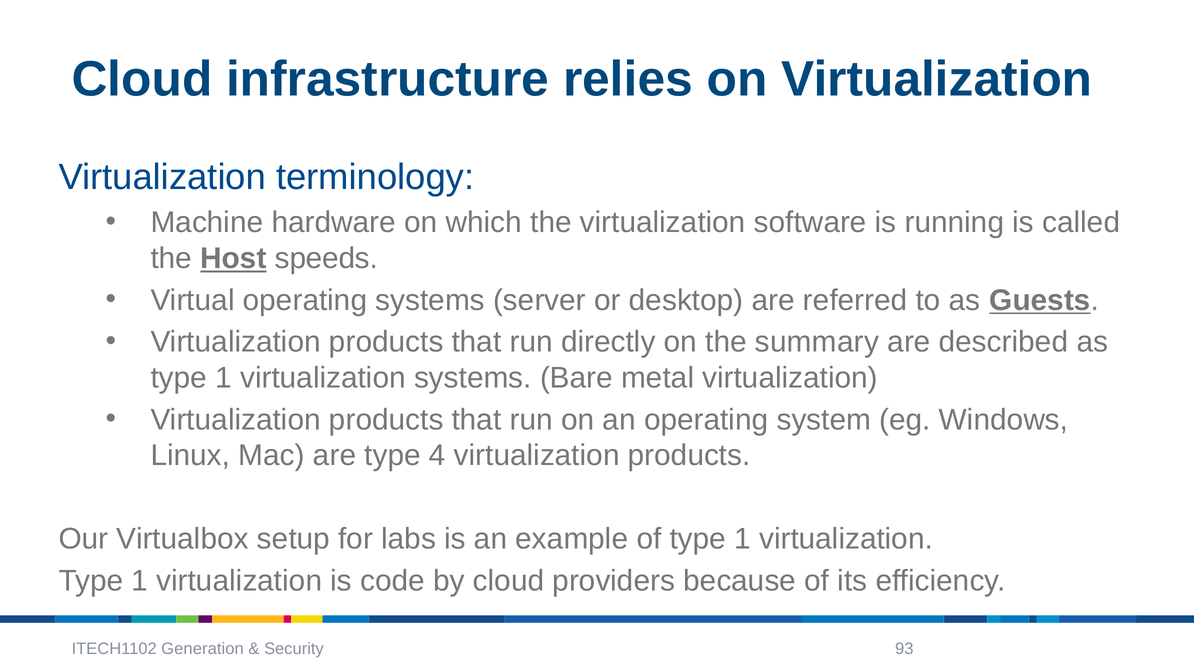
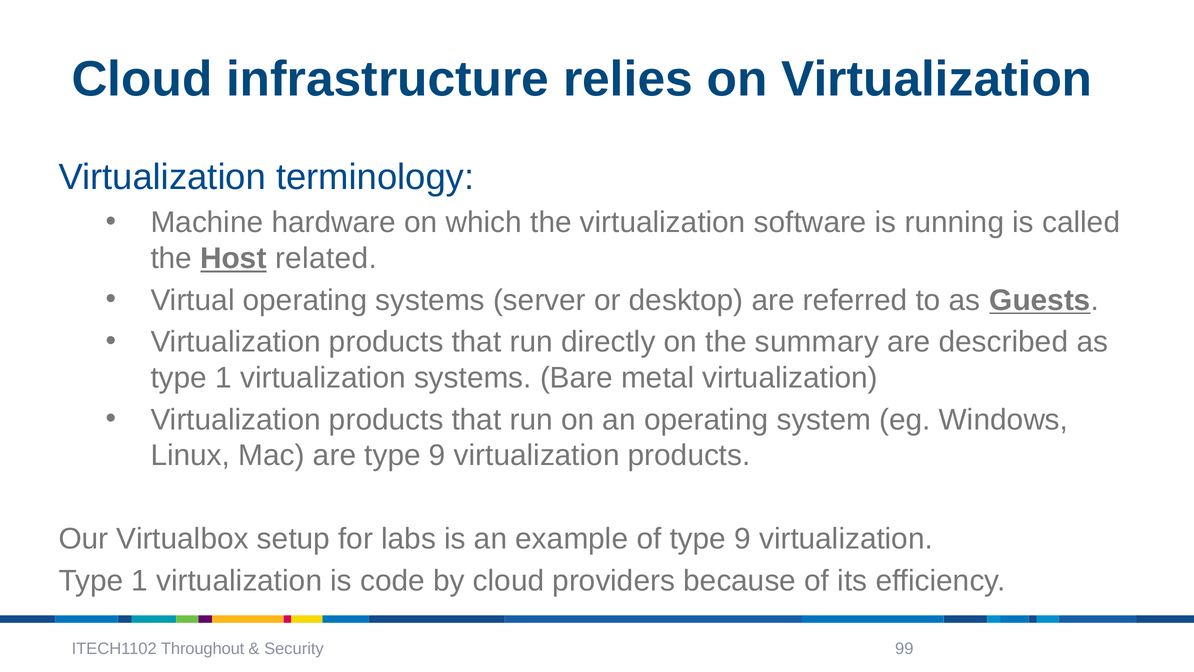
speeds: speeds -> related
are type 4: 4 -> 9
of type 1: 1 -> 9
Generation: Generation -> Throughout
93: 93 -> 99
